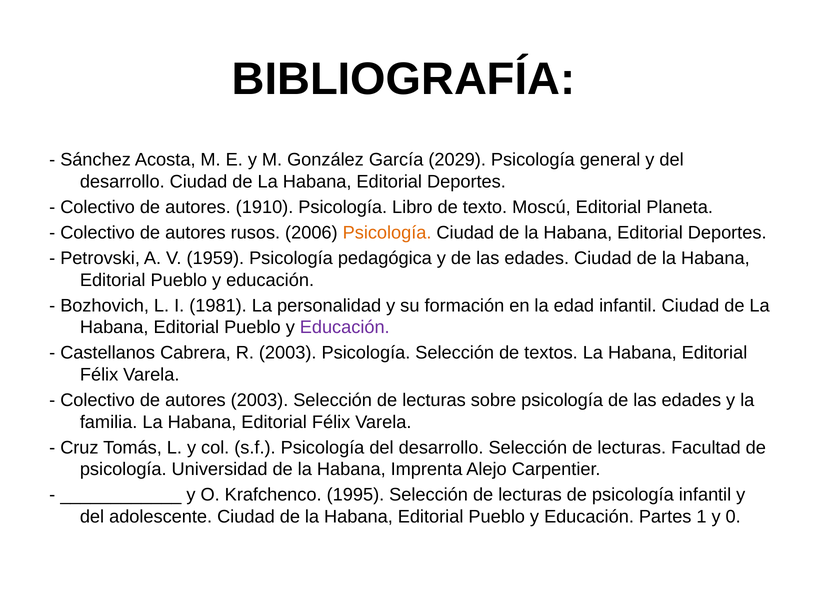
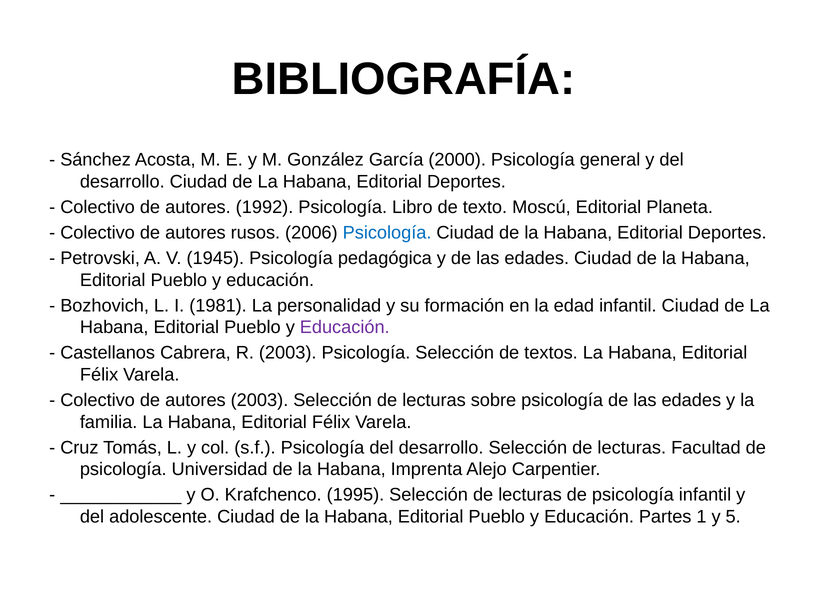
2029: 2029 -> 2000
1910: 1910 -> 1992
Psicología at (387, 233) colour: orange -> blue
1959: 1959 -> 1945
0: 0 -> 5
